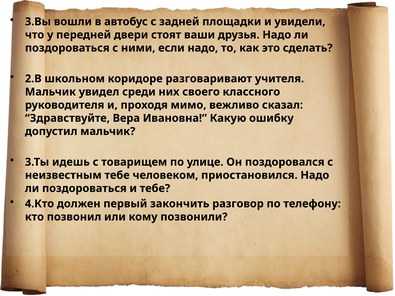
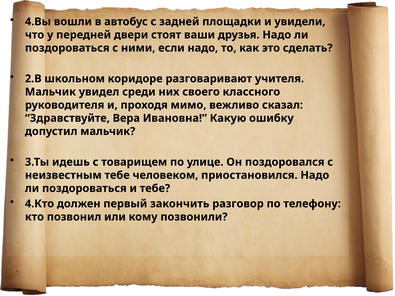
3.Вы: 3.Вы -> 4.Вы
